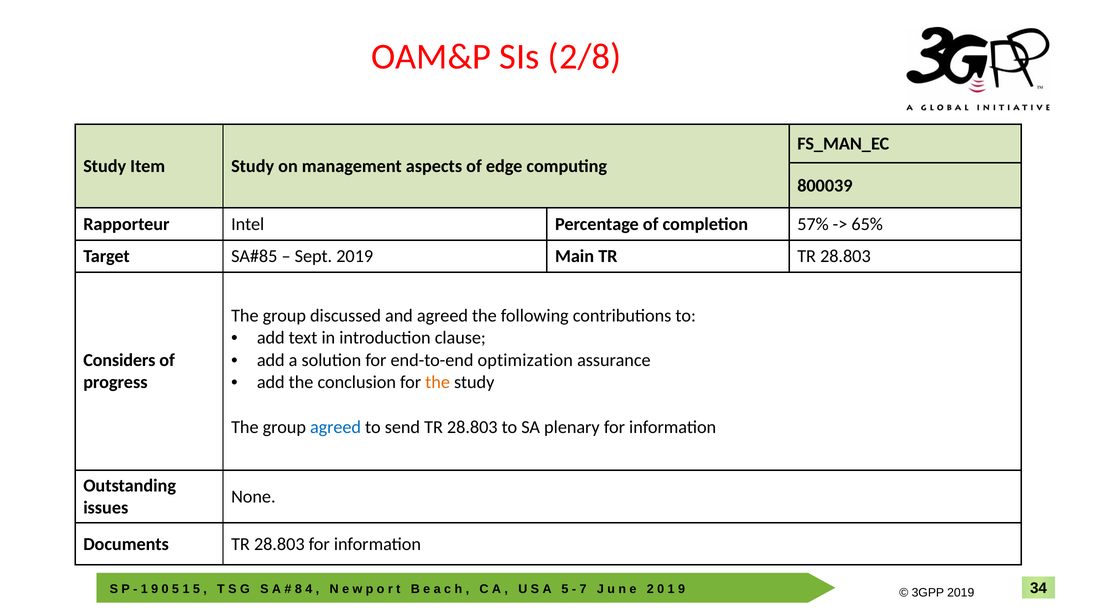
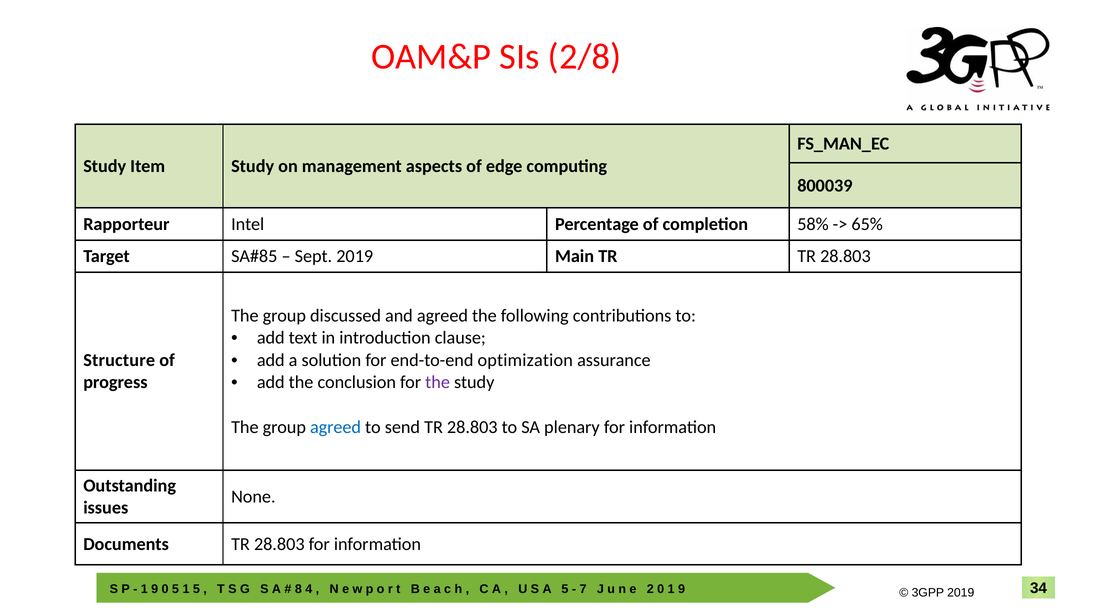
57%: 57% -> 58%
Considers: Considers -> Structure
the at (438, 382) colour: orange -> purple
